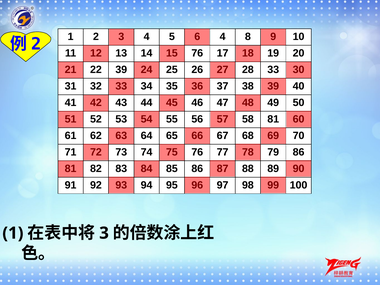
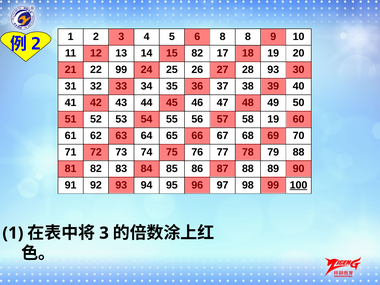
4 at (223, 37): 4 -> 8
76 at (197, 53): 76 -> 82
22 39: 39 -> 99
28 33: 33 -> 93
58 81: 81 -> 19
79 86: 86 -> 88
100 underline: none -> present
